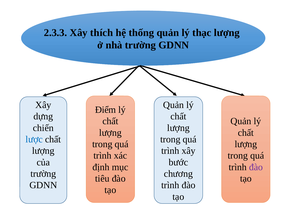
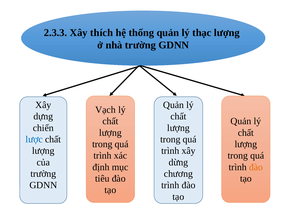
Điểm: Điểm -> Vạch
bước: bước -> dừng
đào at (256, 167) colour: purple -> orange
